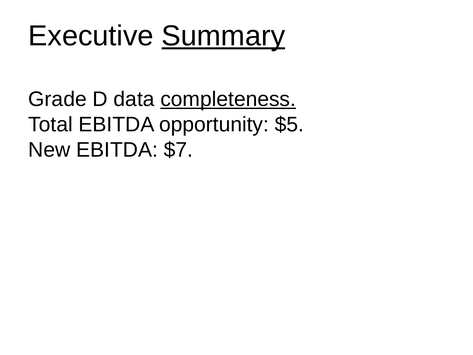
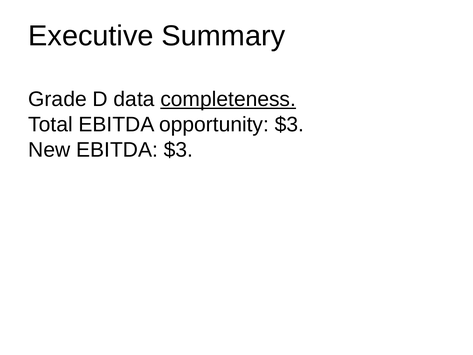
Summary underline: present -> none
opportunity $5: $5 -> $3
EBITDA $7: $7 -> $3
